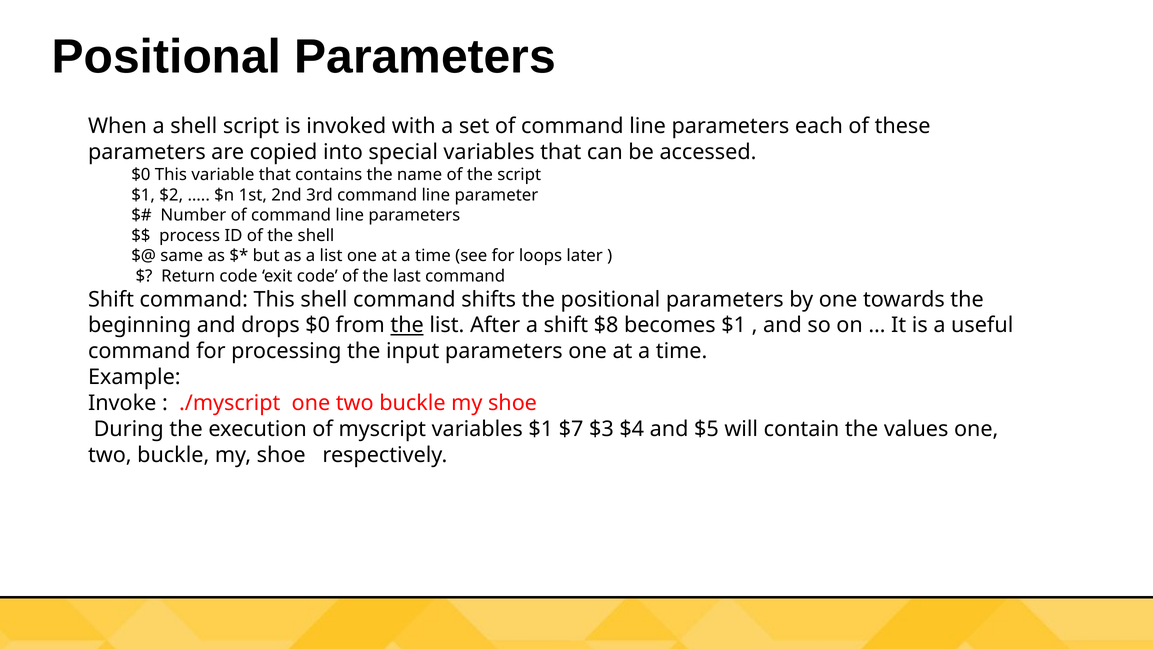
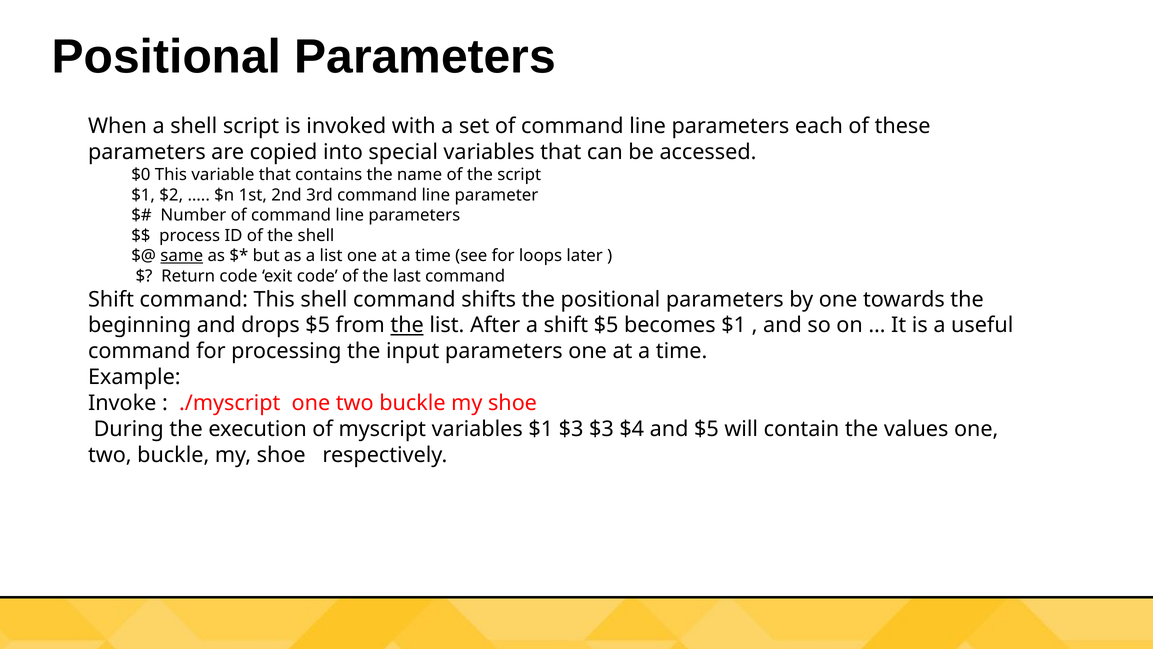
same underline: none -> present
drops $0: $0 -> $5
shift $8: $8 -> $5
$1 $7: $7 -> $3
